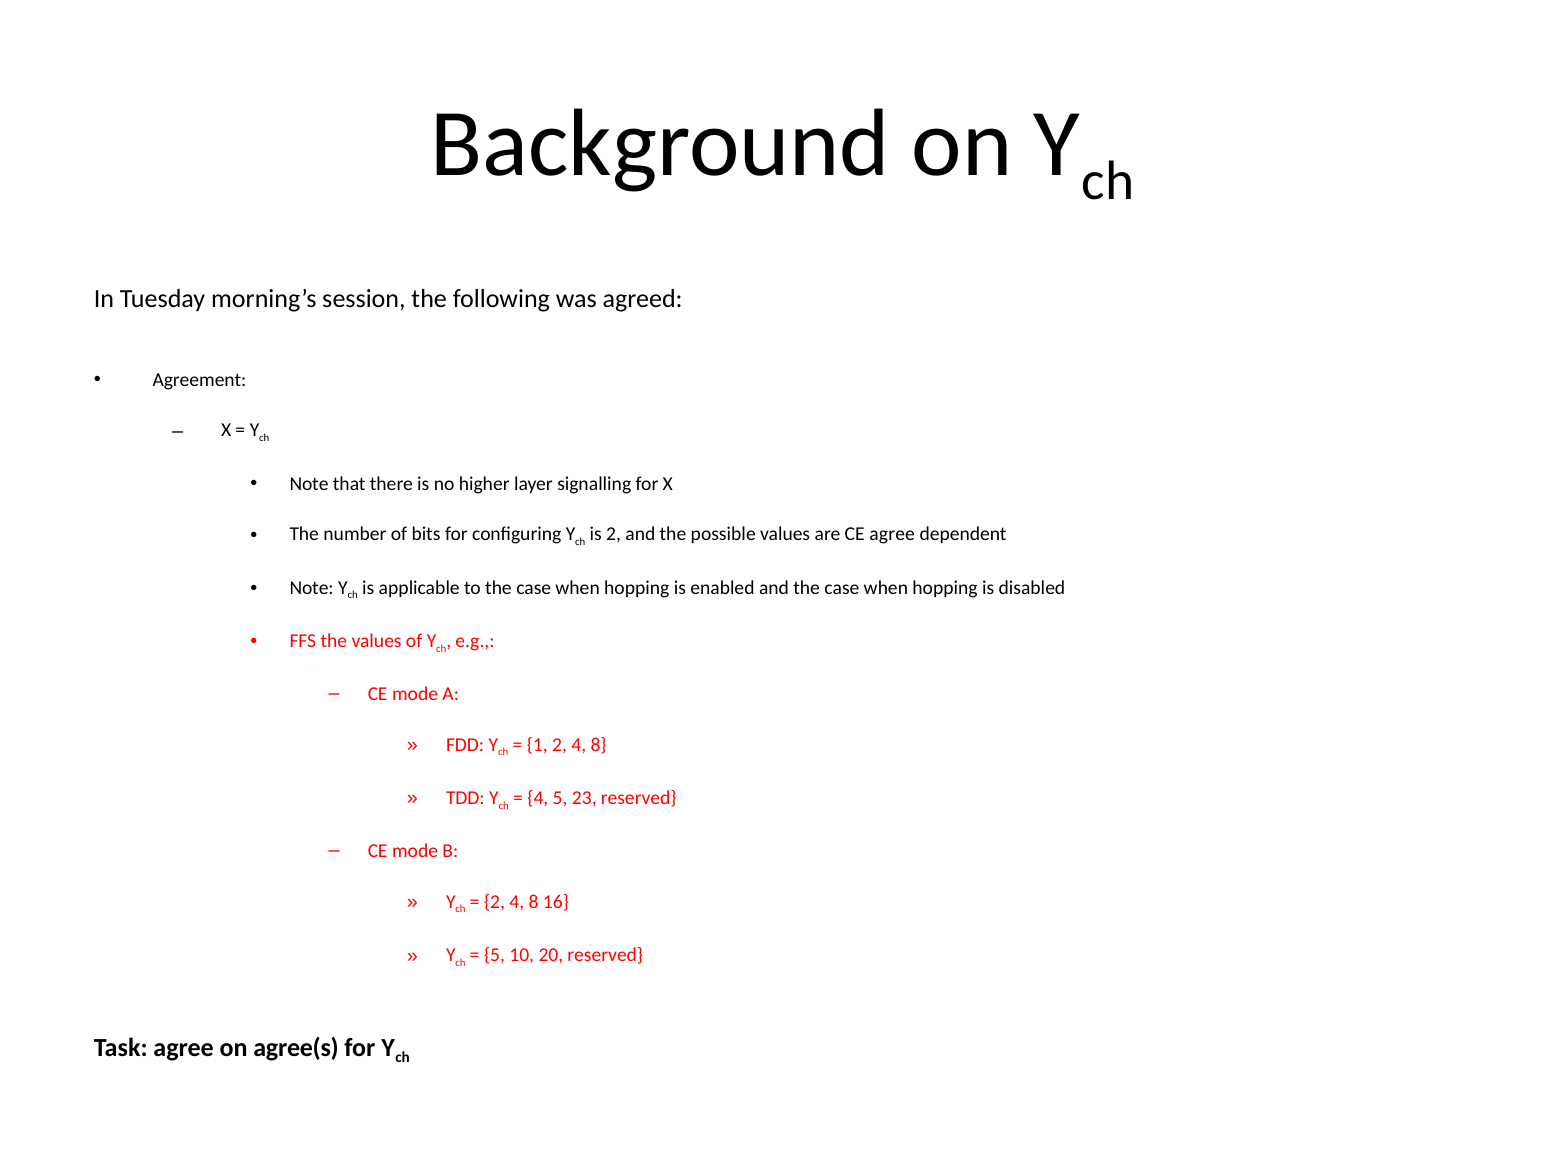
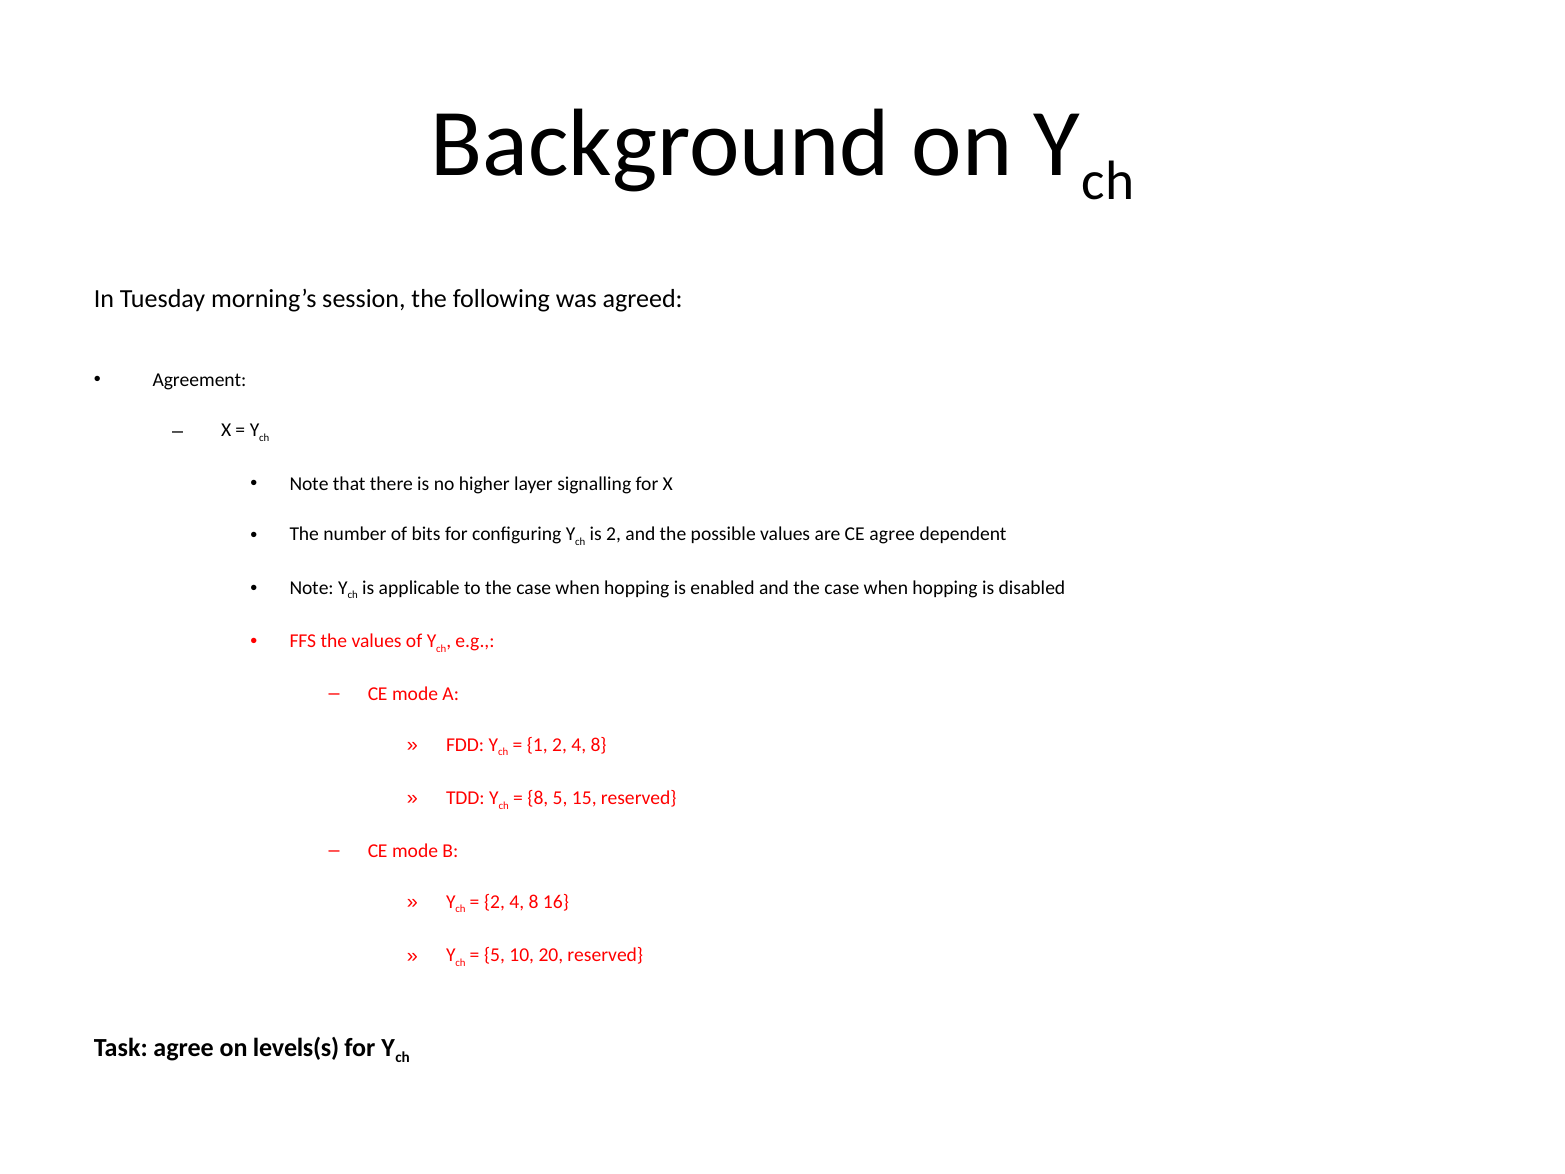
4 at (538, 798): 4 -> 8
23: 23 -> 15
agree(s: agree(s -> levels(s
